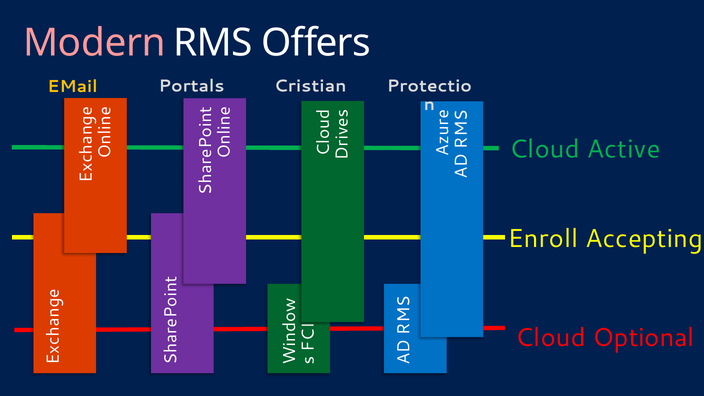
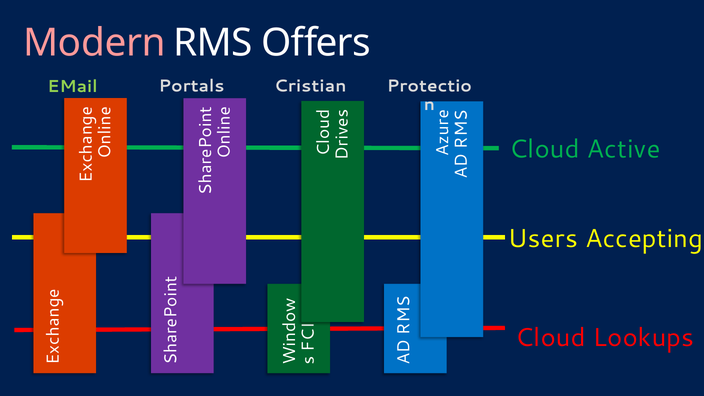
EMail colour: yellow -> light green
Enroll: Enroll -> Users
Optional: Optional -> Lookups
